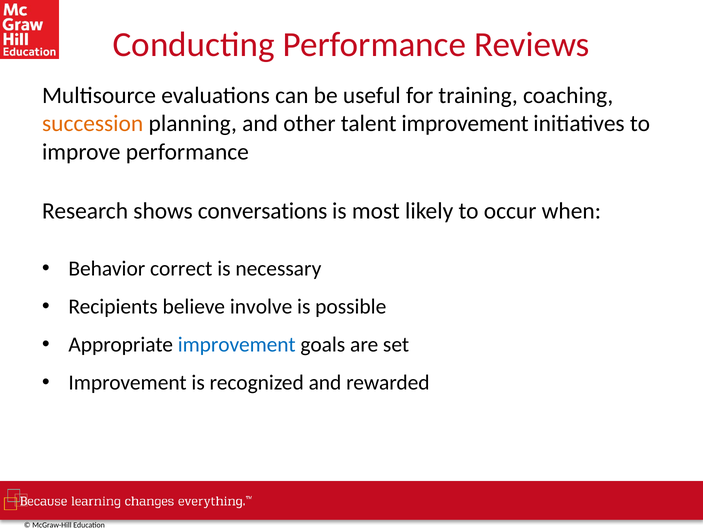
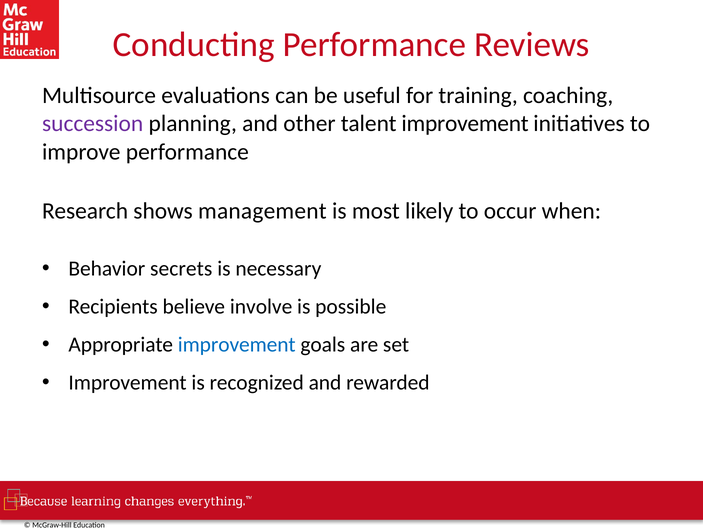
succession colour: orange -> purple
conversations: conversations -> management
correct: correct -> secrets
